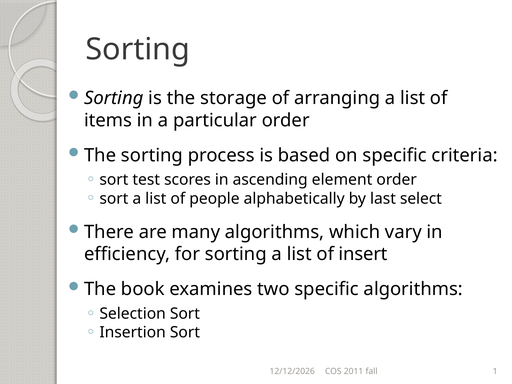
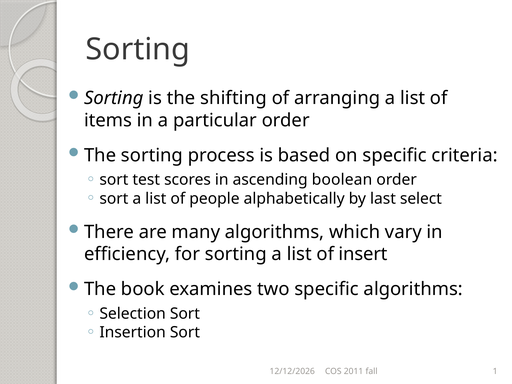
storage: storage -> shifting
element: element -> boolean
